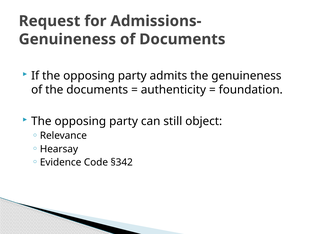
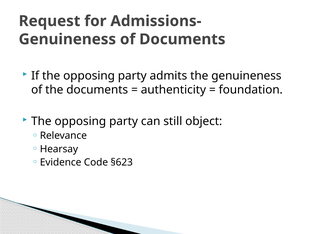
§342: §342 -> §623
